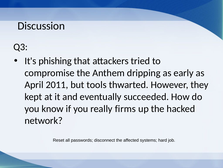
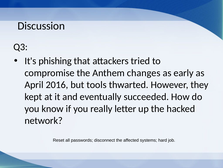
dripping: dripping -> changes
2011: 2011 -> 2016
firms: firms -> letter
